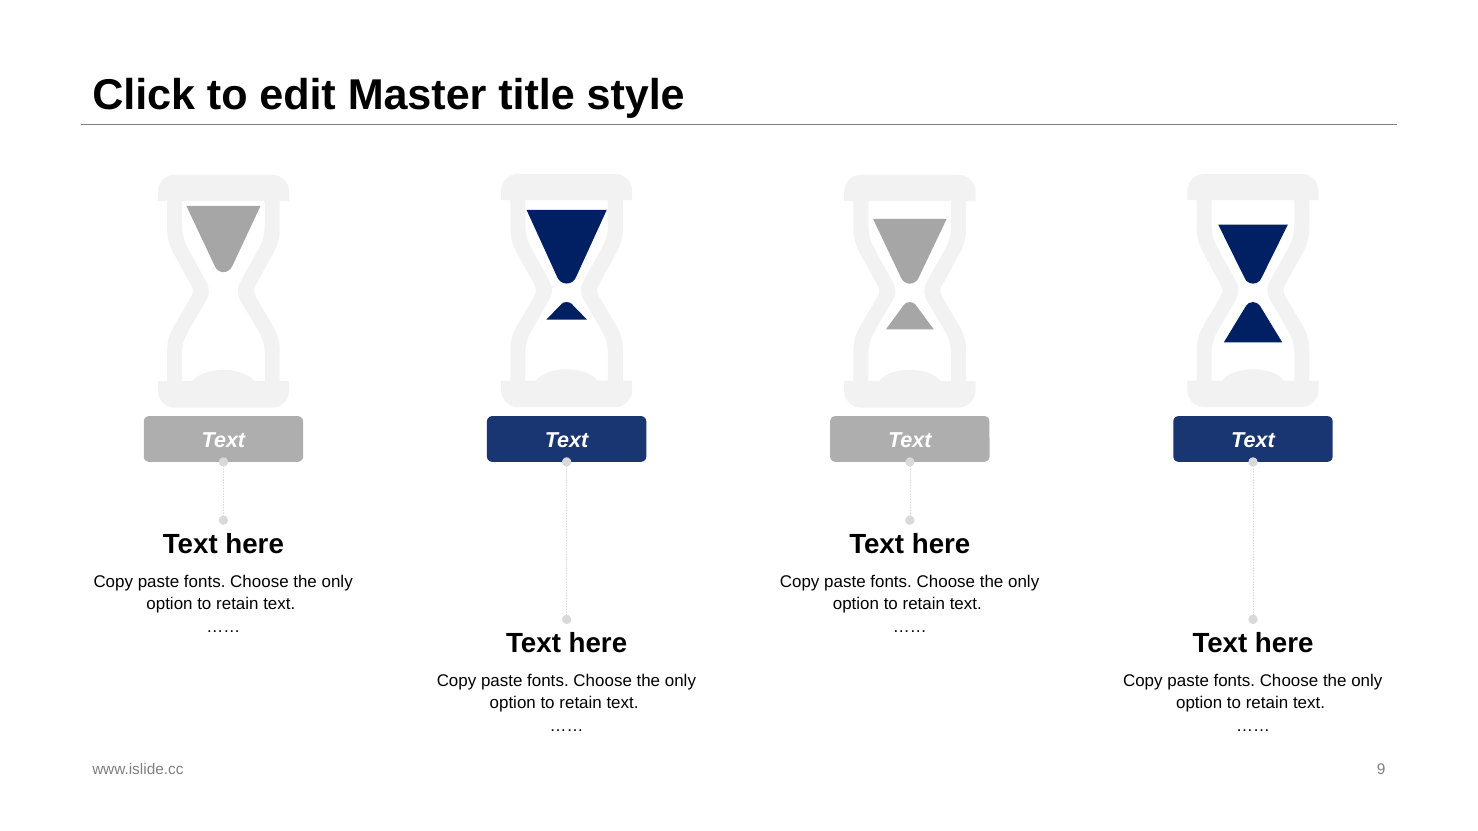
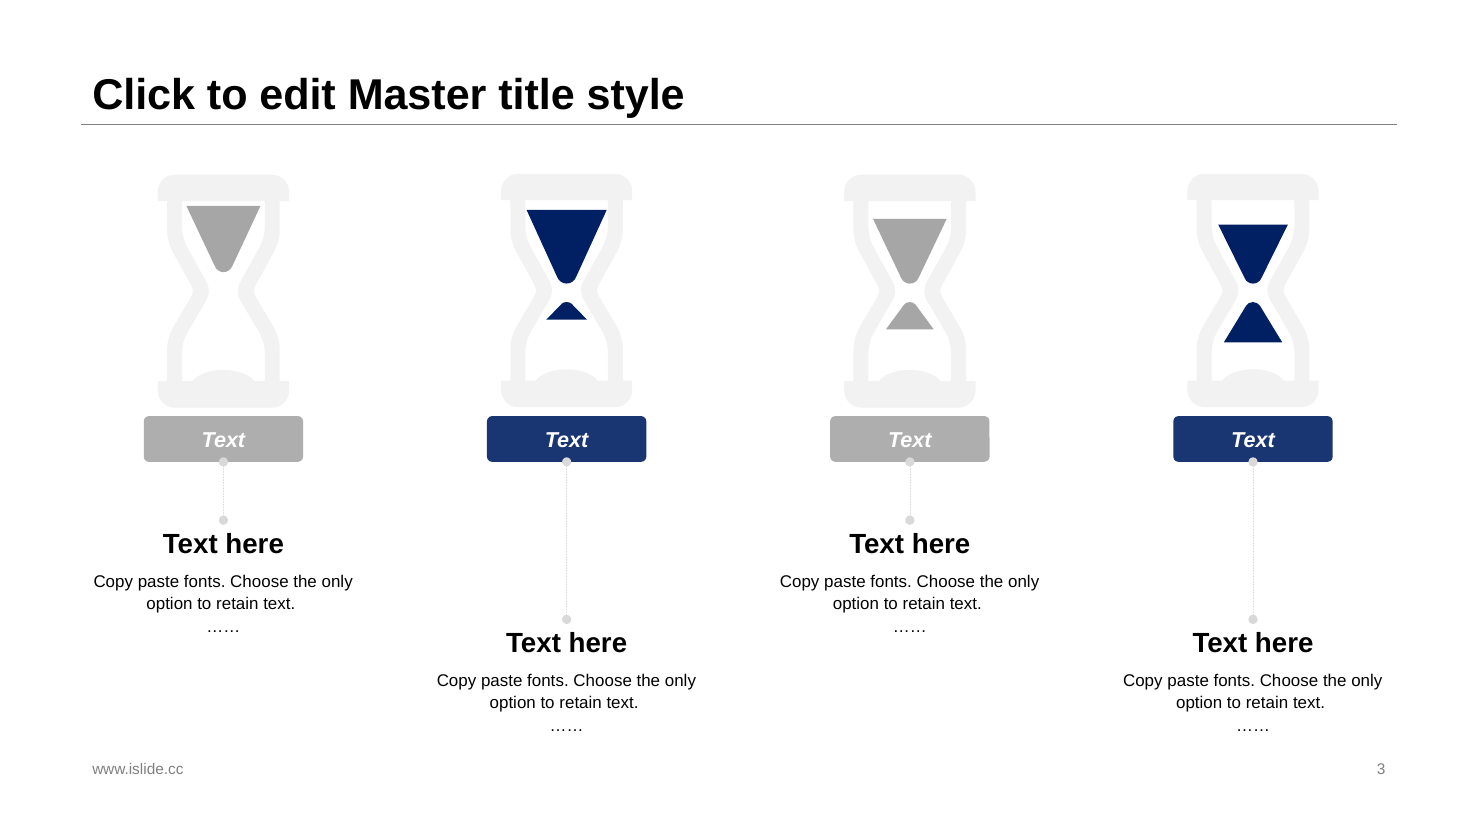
9: 9 -> 3
